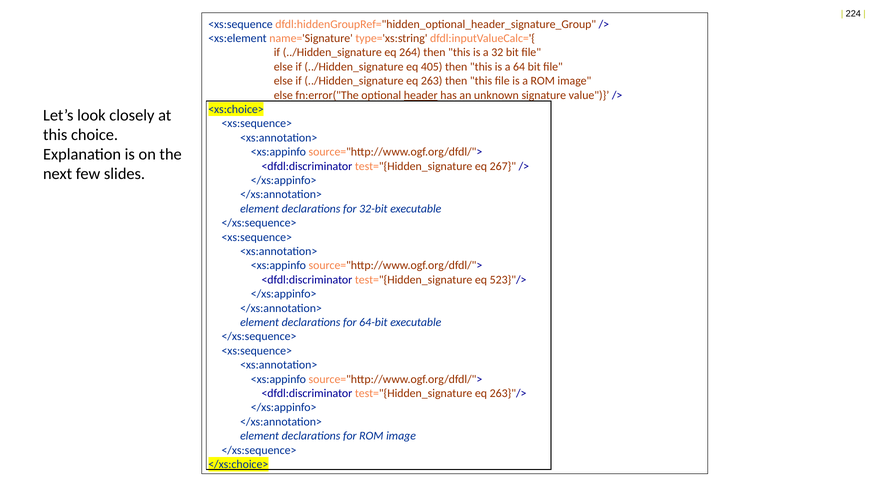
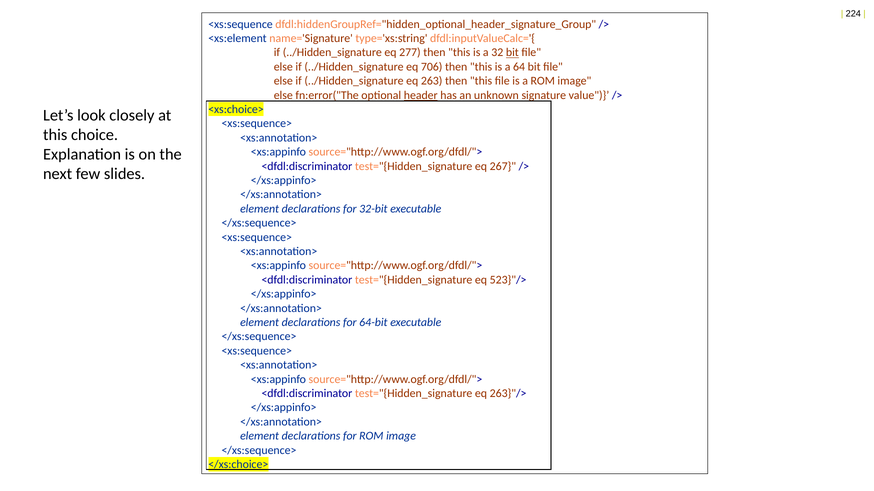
264: 264 -> 277
bit at (512, 53) underline: none -> present
405: 405 -> 706
